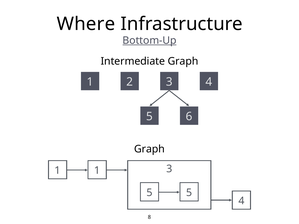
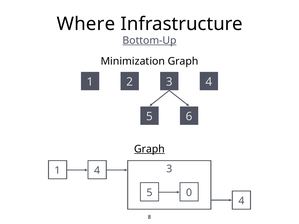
Intermediate: Intermediate -> Minimization
Graph at (150, 149) underline: none -> present
1 1: 1 -> 4
5 5: 5 -> 0
